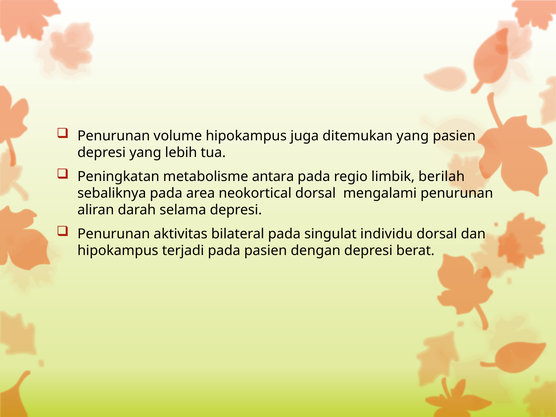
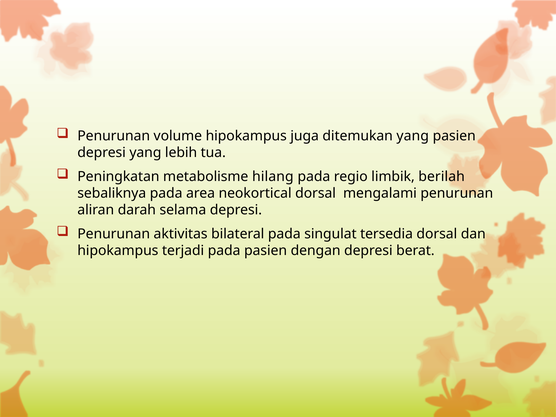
antara: antara -> hilang
individu: individu -> tersedia
